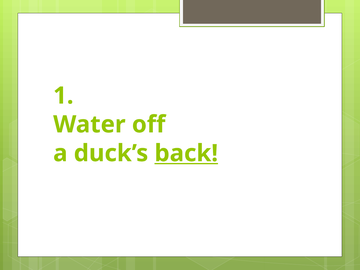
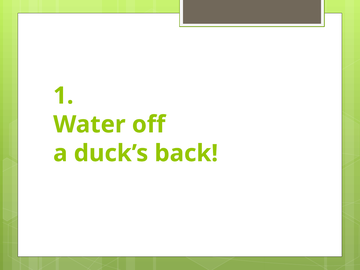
back underline: present -> none
